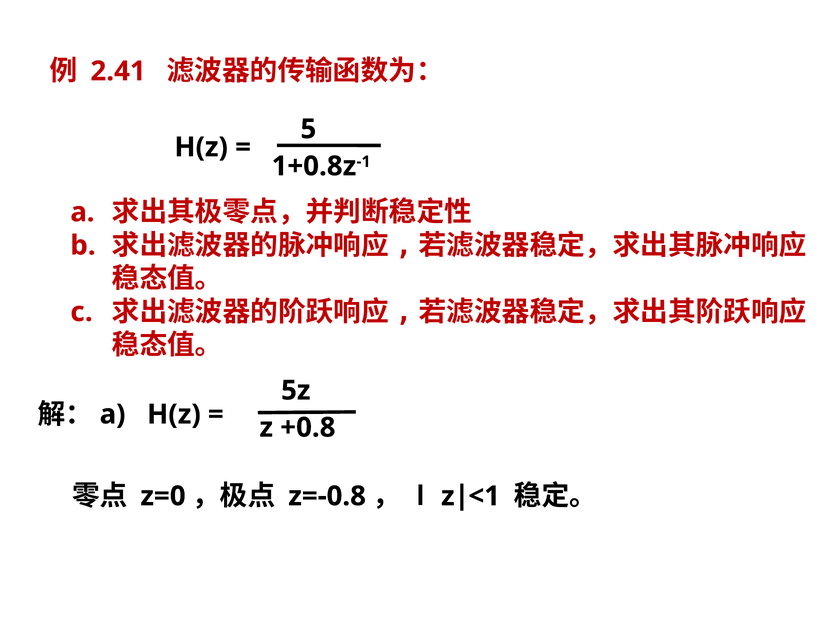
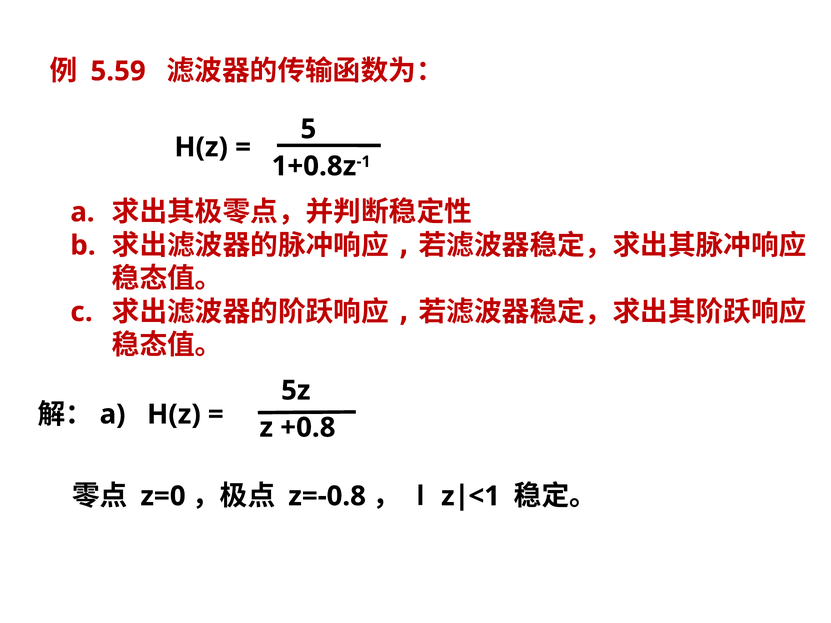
2.41: 2.41 -> 5.59
